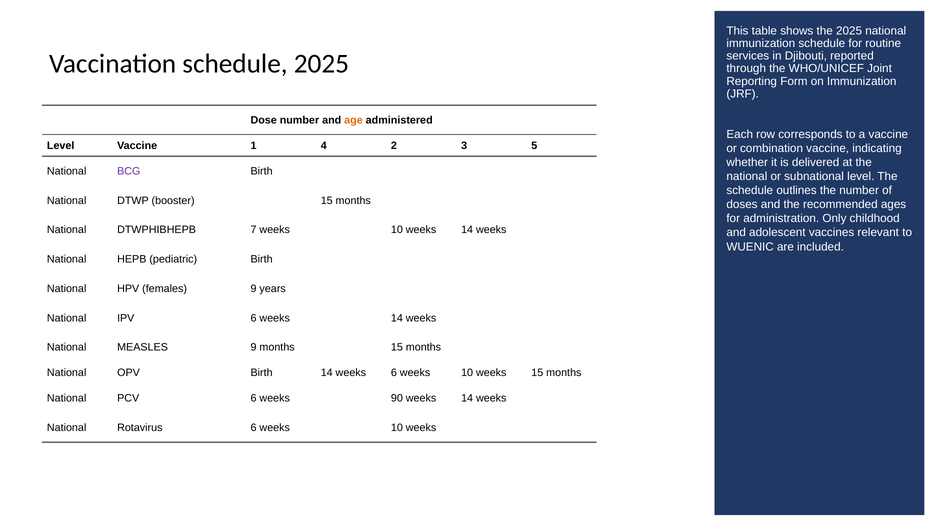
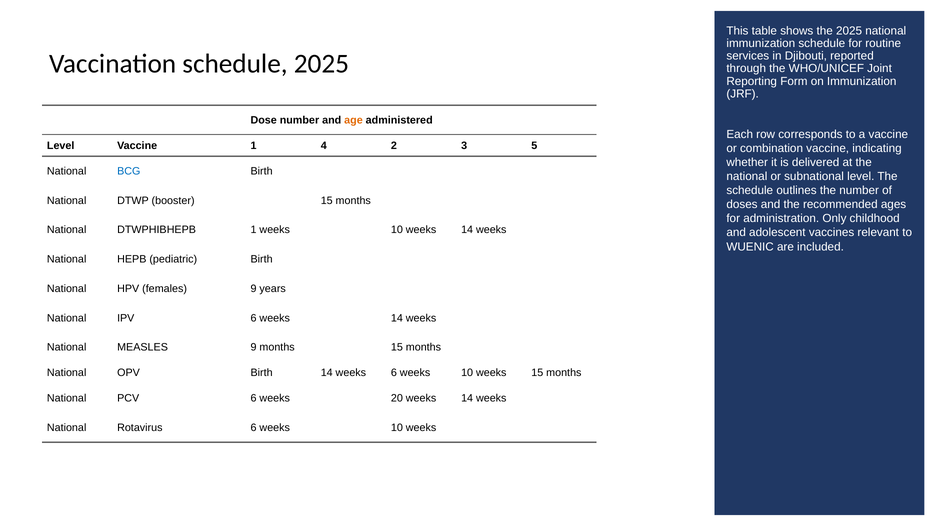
BCG colour: purple -> blue
DTWPHIBHEPB 7: 7 -> 1
90: 90 -> 20
